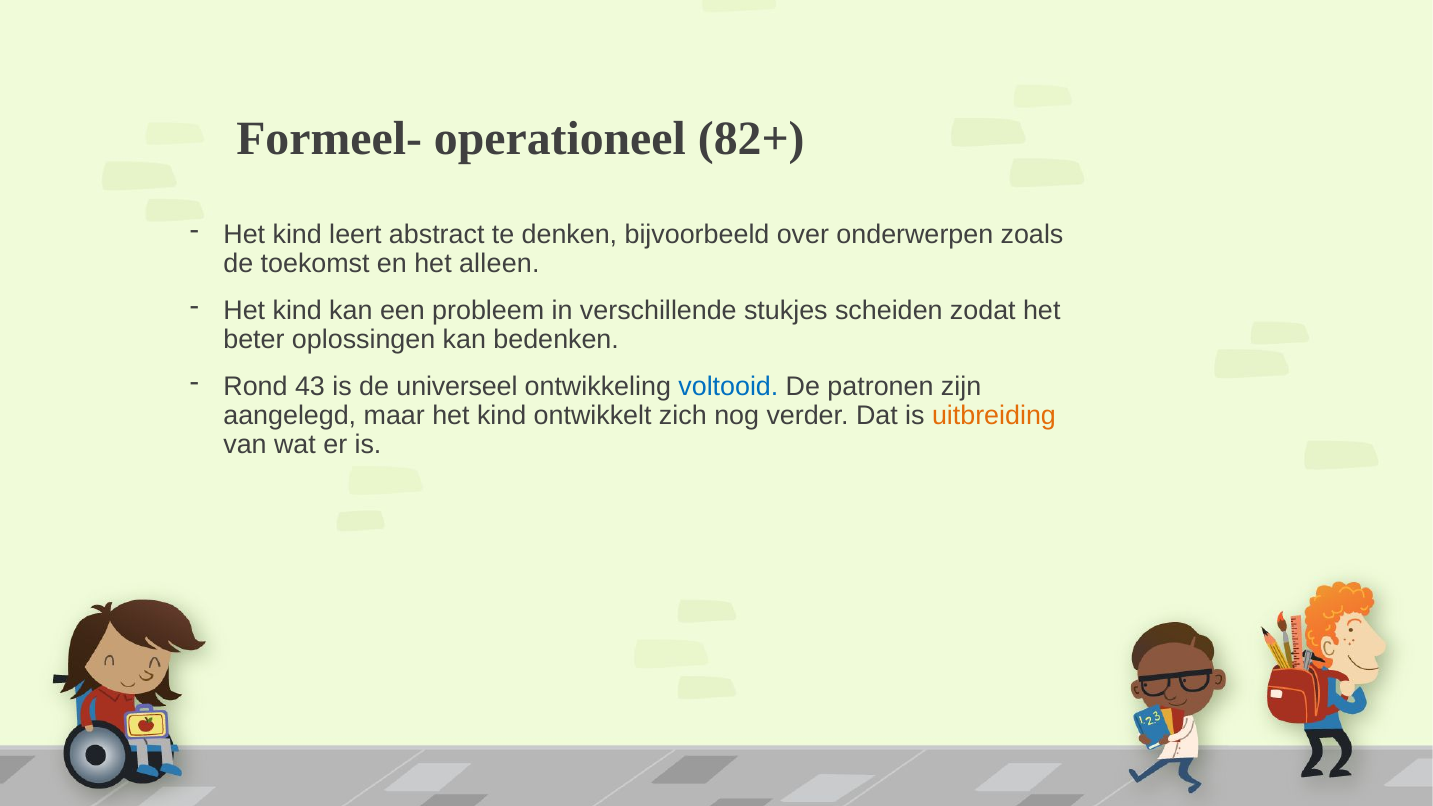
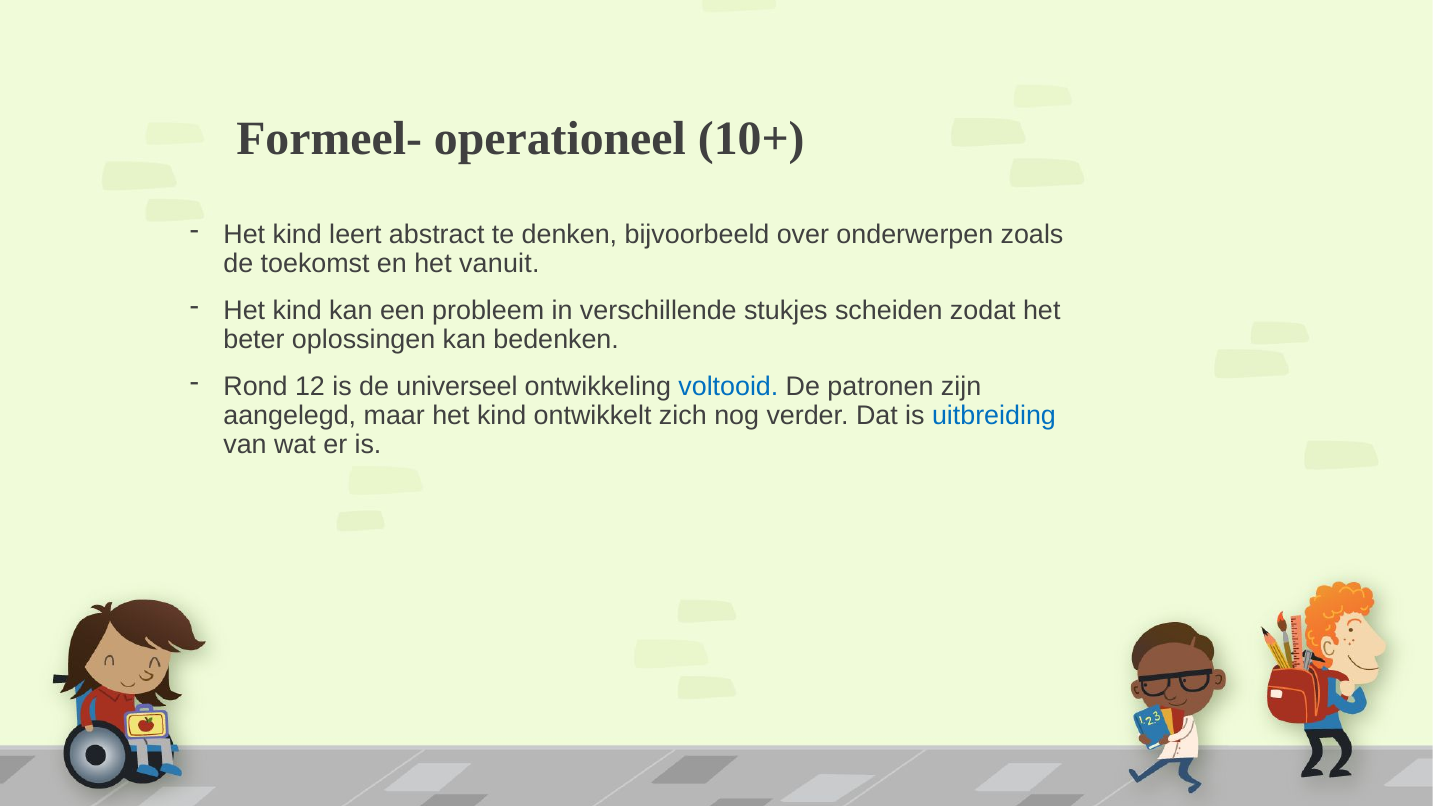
82+: 82+ -> 10+
alleen: alleen -> vanuit
43: 43 -> 12
uitbreiding colour: orange -> blue
